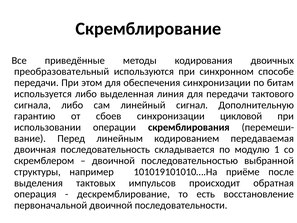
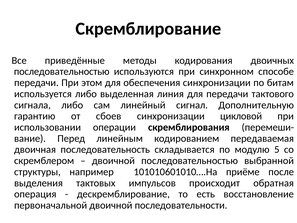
преобразовательный at (62, 72): преобразовательный -> последовательностью
1: 1 -> 5
101019101010….На: 101019101010….На -> 101010601010….На
